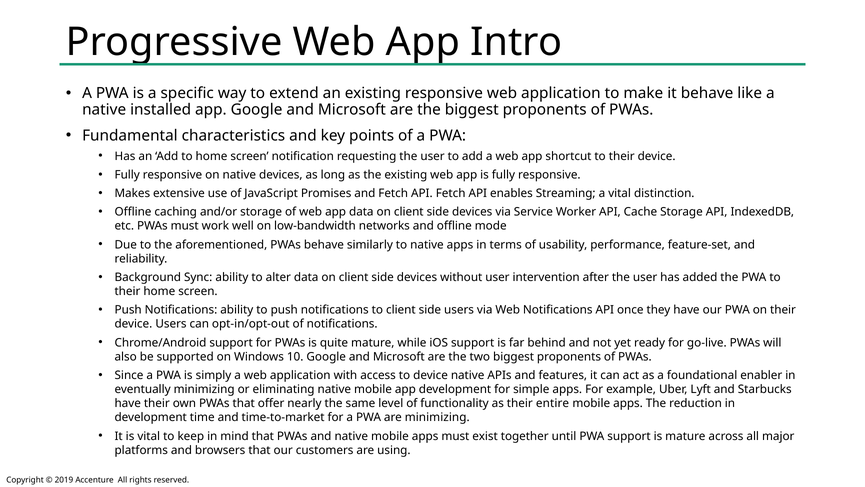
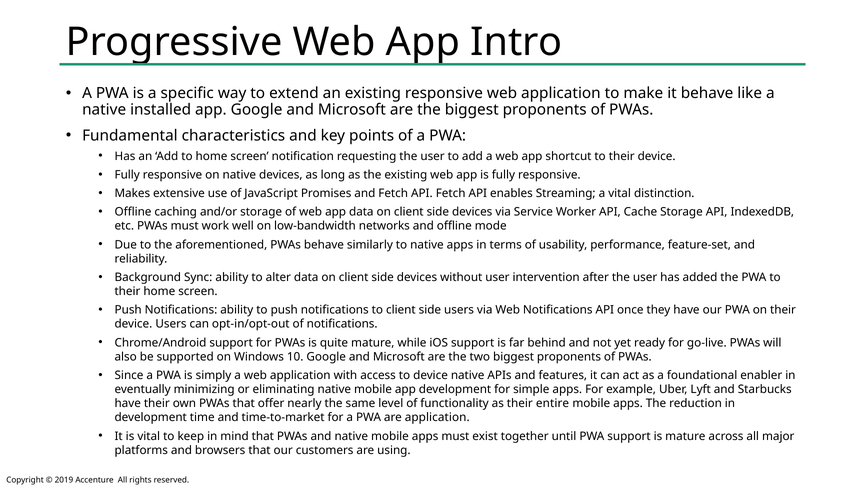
are minimizing: minimizing -> application
